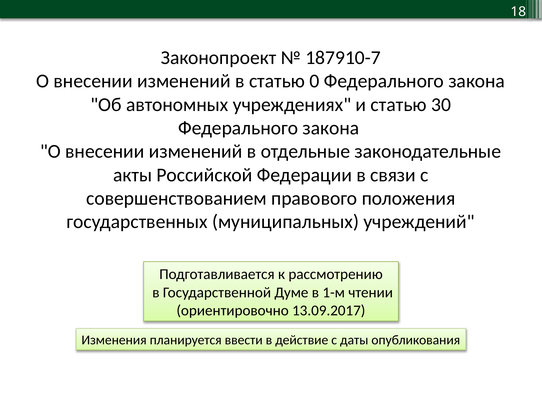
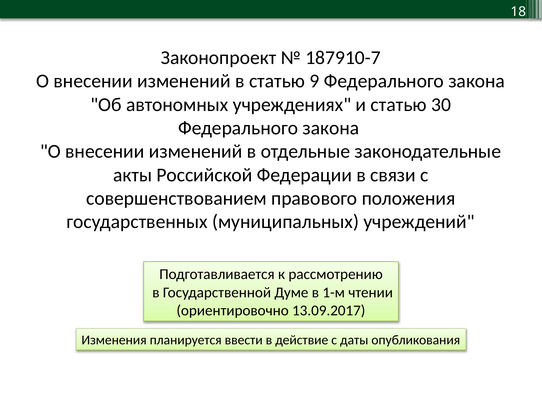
0: 0 -> 9
